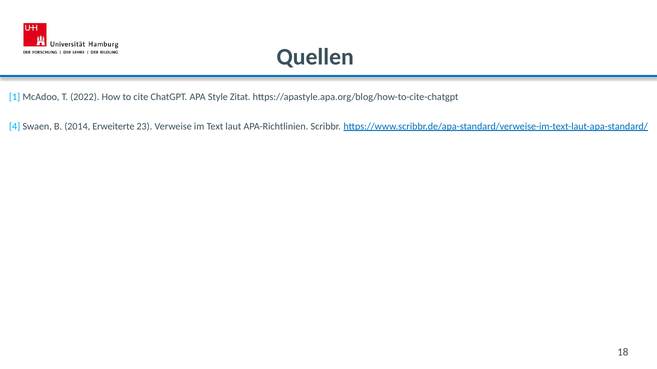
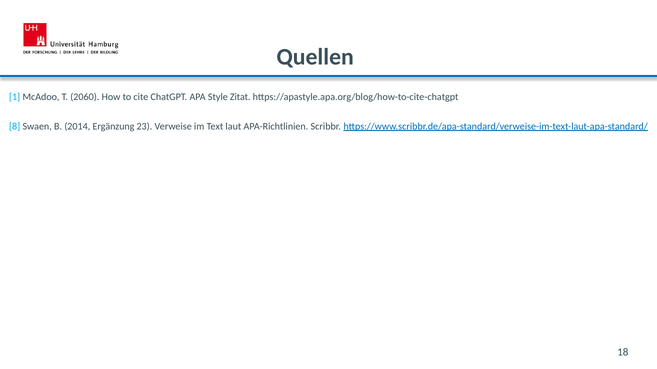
2022: 2022 -> 2060
4: 4 -> 8
Erweiterte: Erweiterte -> Ergänzung
